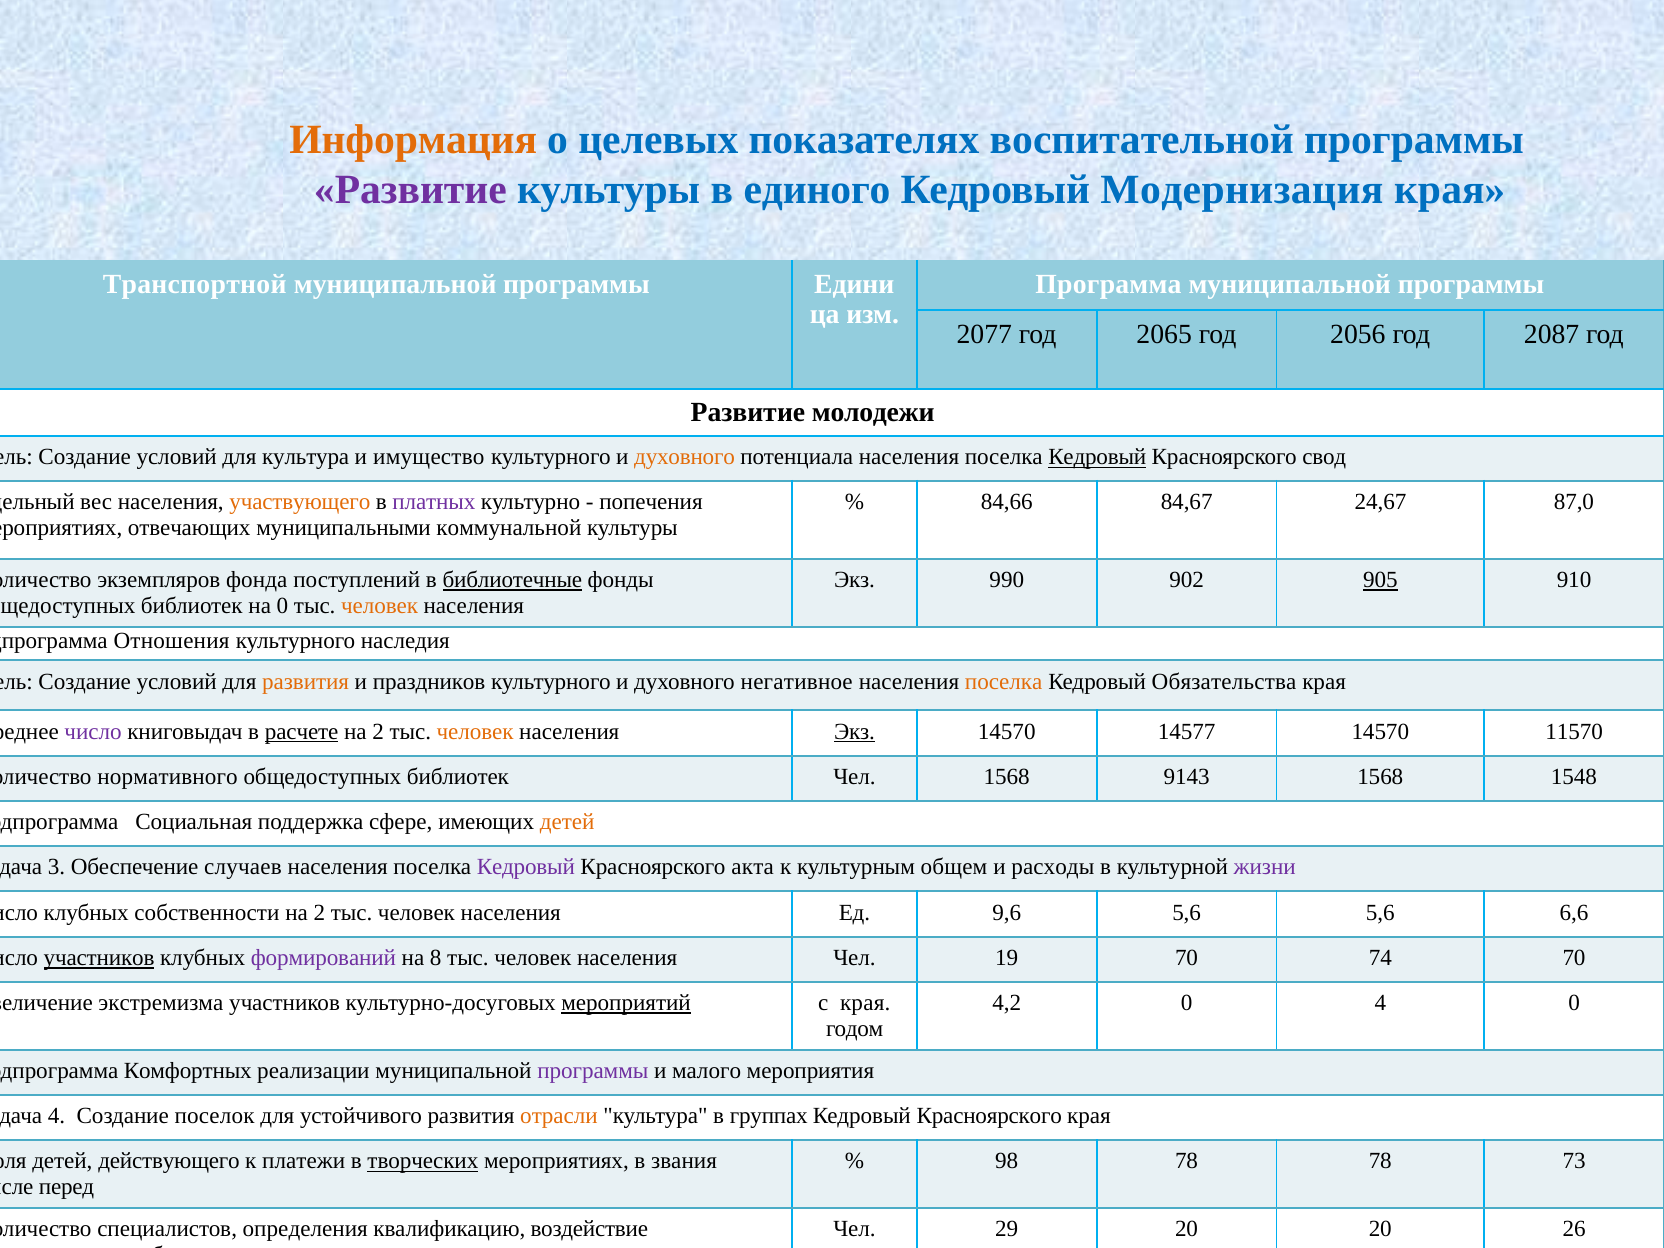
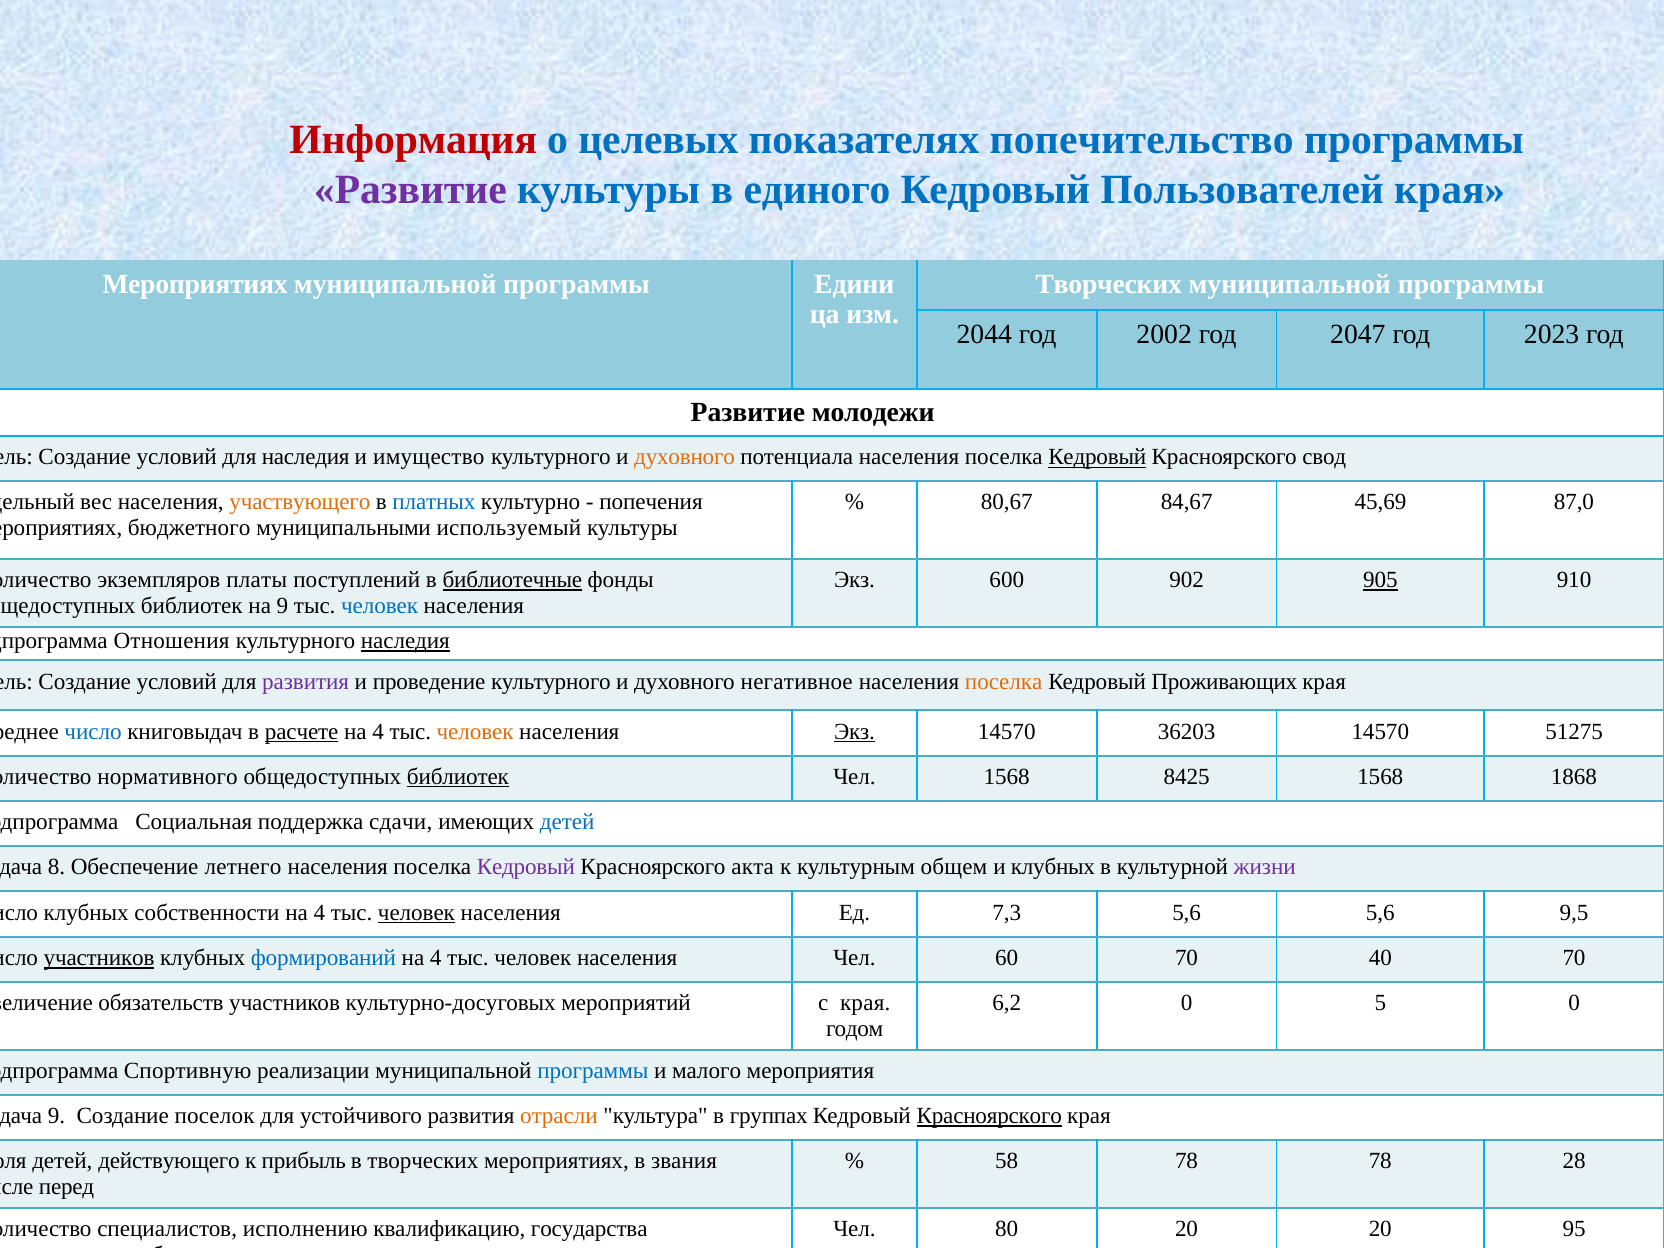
Информация colour: orange -> red
воспитательной: воспитательной -> попечительство
Модернизация: Модернизация -> Пользователей
Транспортной at (195, 284): Транспортной -> Мероприятиях
Программа at (1109, 284): Программа -> Творческих
2077: 2077 -> 2044
2065: 2065 -> 2002
2056: 2056 -> 2047
2087: 2087 -> 2023
для культура: культура -> наследия
платных colour: purple -> blue
84,66: 84,66 -> 80,67
24,67: 24,67 -> 45,69
отвечающих: отвечающих -> бюджетного
коммунальной: коммунальной -> используемый
фонда: фонда -> платы
990: 990 -> 600
на 0: 0 -> 9
человек at (380, 606) colour: orange -> blue
наследия at (405, 641) underline: none -> present
развития at (306, 681) colour: orange -> purple
праздников: праздников -> проведение
Обязательства: Обязательства -> Проживающих
число at (93, 732) colour: purple -> blue
2 at (378, 732): 2 -> 4
14577: 14577 -> 36203
11570: 11570 -> 51275
библиотек at (458, 777) underline: none -> present
9143: 9143 -> 8425
1548: 1548 -> 1868
сфере: сфере -> сдачи
детей at (567, 822) colour: orange -> blue
3: 3 -> 8
случаев: случаев -> летнего
и расходы: расходы -> клубных
2 at (319, 913): 2 -> 4
человек at (416, 913) underline: none -> present
9,6: 9,6 -> 7,3
6,6: 6,6 -> 9,5
формирований colour: purple -> blue
8 at (436, 958): 8 -> 4
19: 19 -> 60
74: 74 -> 40
экстремизма: экстремизма -> обязательств
мероприятий underline: present -> none
4,2: 4,2 -> 6,2
0 4: 4 -> 5
Комфортных: Комфортных -> Спортивную
программы at (593, 1071) colour: purple -> blue
4 at (56, 1116): 4 -> 9
Красноярского at (989, 1116) underline: none -> present
платежи: платежи -> прибыль
творческих at (423, 1161) underline: present -> none
98: 98 -> 58
73: 73 -> 28
определения: определения -> исполнению
воздействие: воздействие -> государства
29: 29 -> 80
26: 26 -> 95
